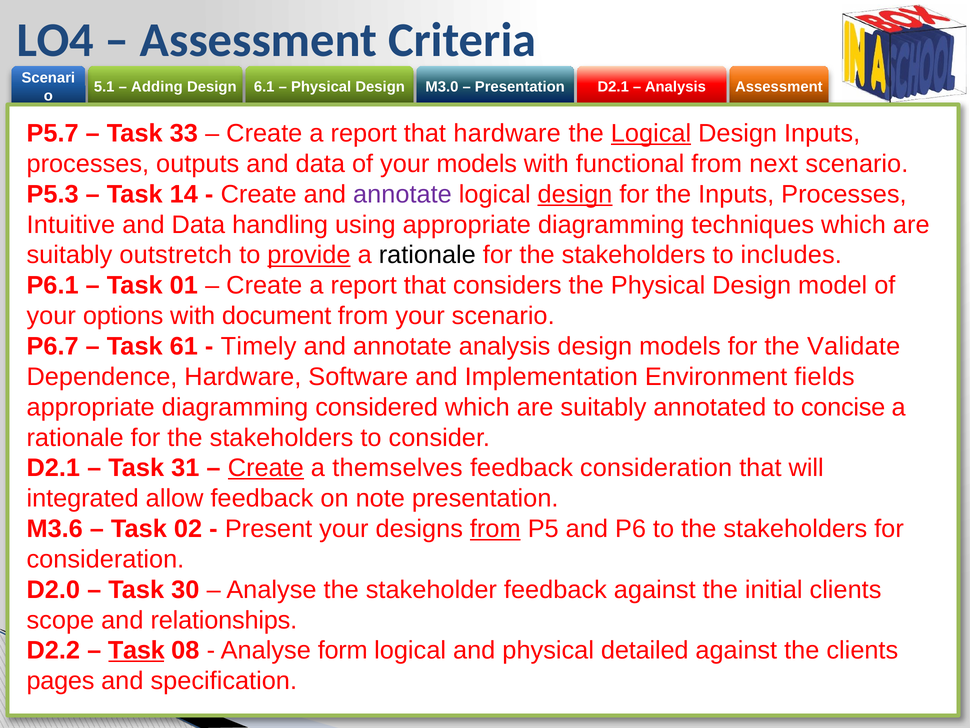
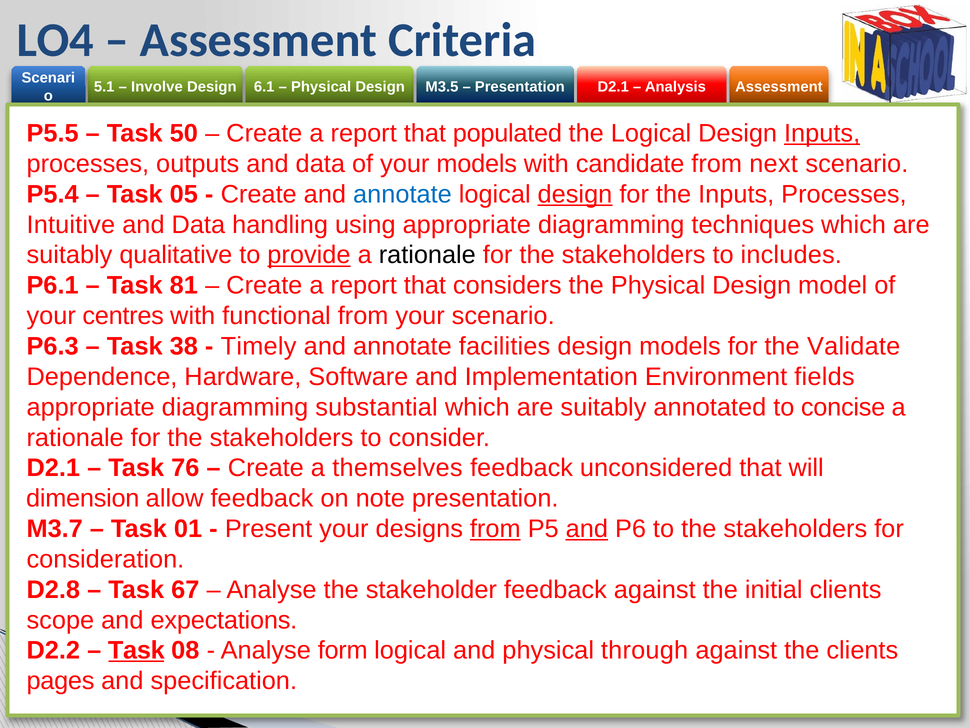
Adding: Adding -> Involve
M3.0: M3.0 -> M3.5
P5.7: P5.7 -> P5.5
33: 33 -> 50
that hardware: hardware -> populated
Logical at (651, 133) underline: present -> none
Inputs at (822, 133) underline: none -> present
functional: functional -> candidate
P5.3: P5.3 -> P5.4
14: 14 -> 05
annotate at (402, 194) colour: purple -> blue
outstretch: outstretch -> qualitative
01: 01 -> 81
options: options -> centres
document: document -> functional
P6.7: P6.7 -> P6.3
61: 61 -> 38
annotate analysis: analysis -> facilities
considered: considered -> substantial
31: 31 -> 76
Create at (266, 468) underline: present -> none
feedback consideration: consideration -> unconsidered
integrated: integrated -> dimension
M3.6: M3.6 -> M3.7
02: 02 -> 01
and at (587, 529) underline: none -> present
D2.0: D2.0 -> D2.8
30: 30 -> 67
relationships: relationships -> expectations
detailed: detailed -> through
